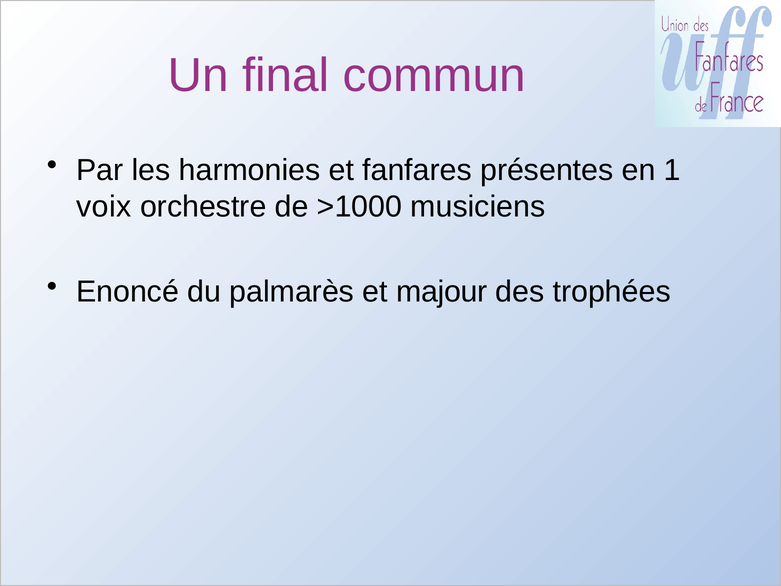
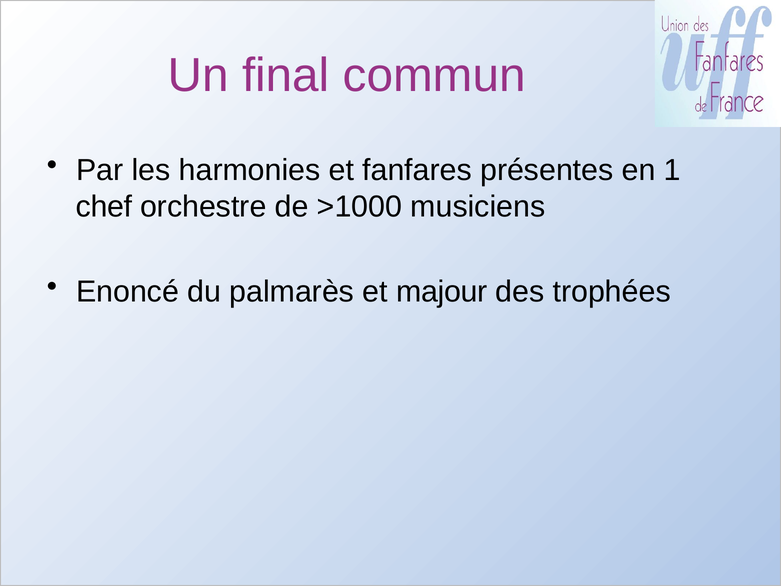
voix: voix -> chef
